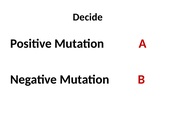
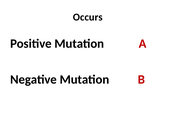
Decide: Decide -> Occurs
